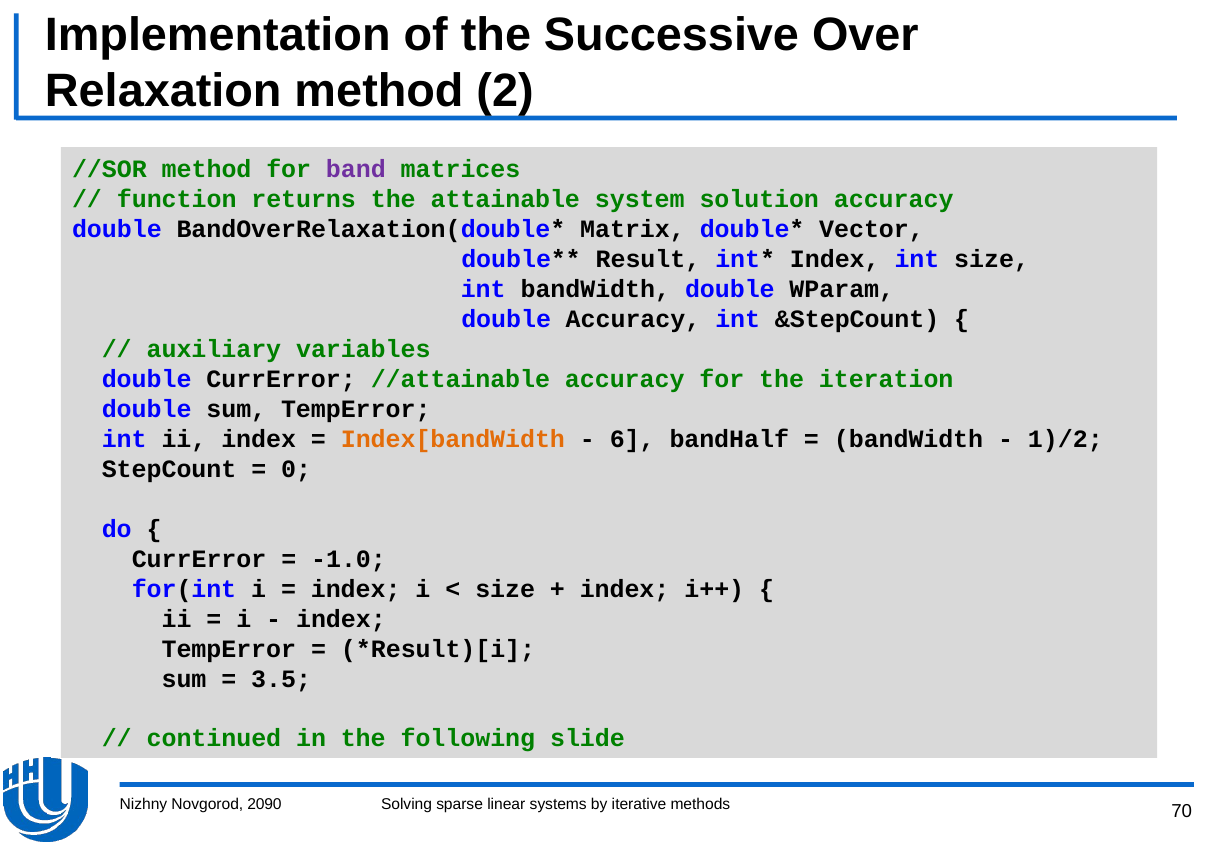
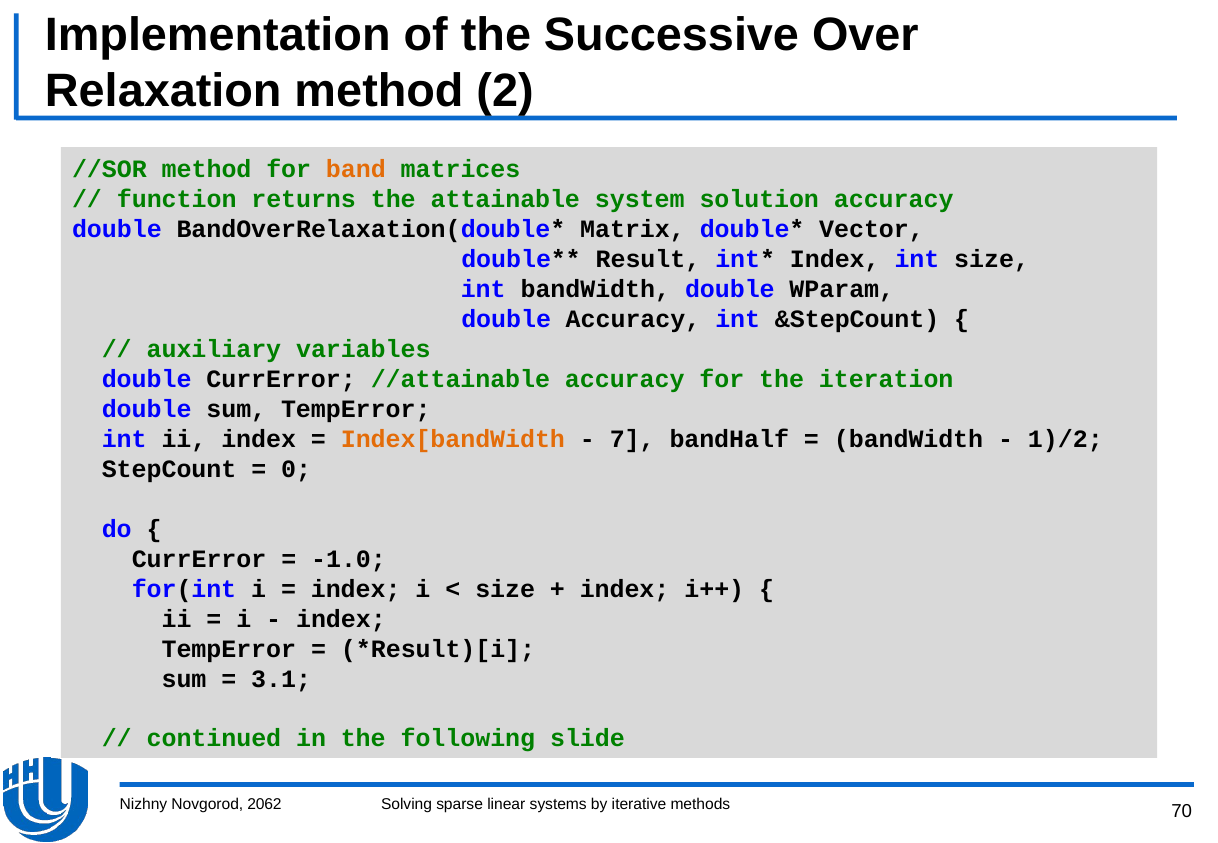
band colour: purple -> orange
6: 6 -> 7
3.5: 3.5 -> 3.1
2090: 2090 -> 2062
